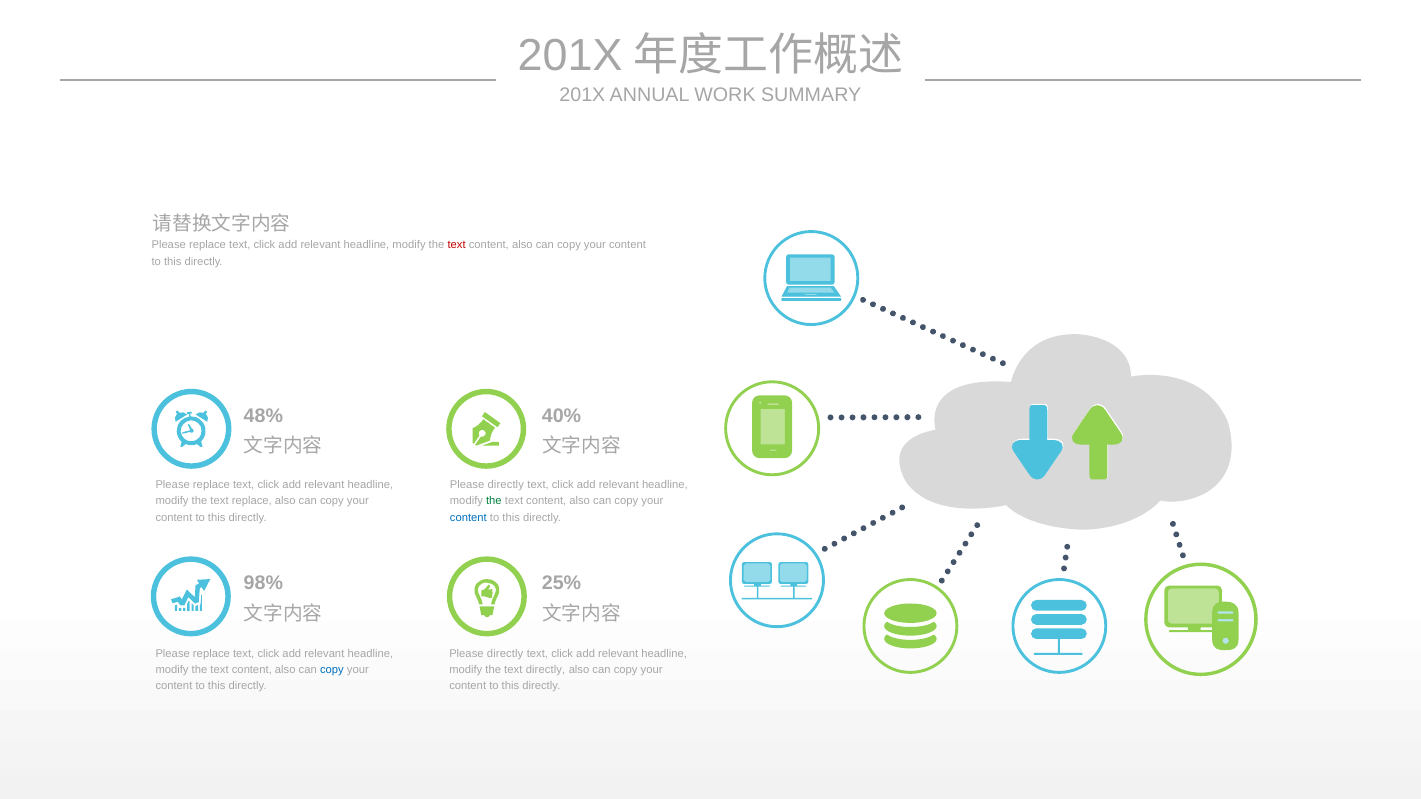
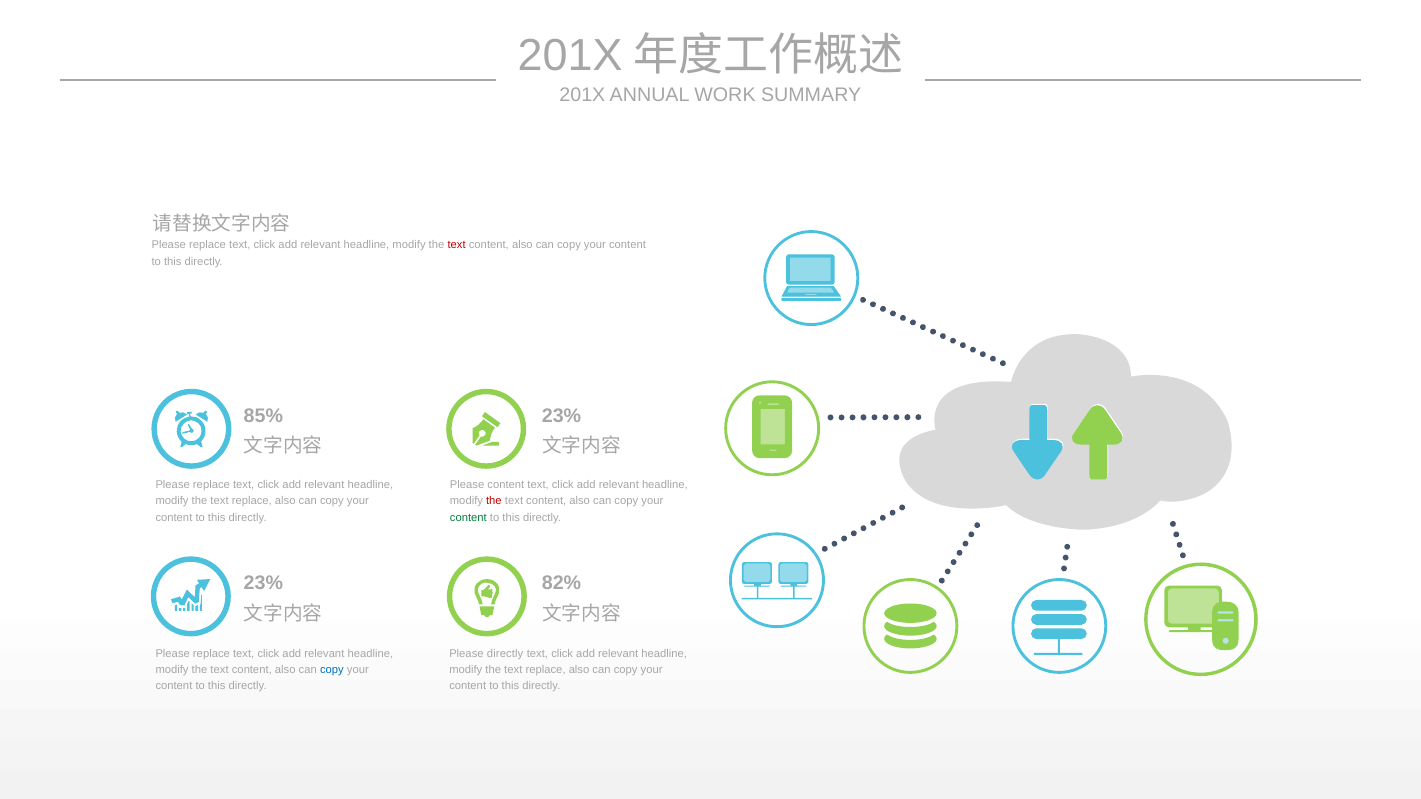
48%: 48% -> 85%
40% at (562, 416): 40% -> 23%
directly at (506, 485): directly -> content
the at (494, 501) colour: green -> red
content at (468, 518) colour: blue -> green
98% at (263, 583): 98% -> 23%
25%: 25% -> 82%
directly at (546, 670): directly -> replace
